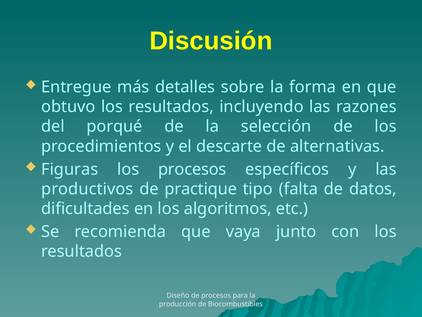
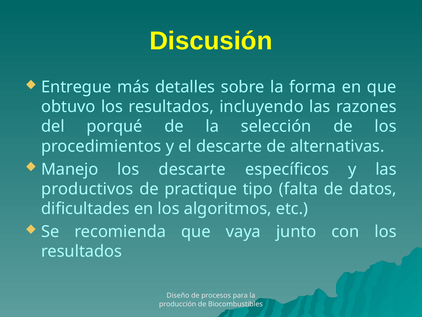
Figuras: Figuras -> Manejo
los procesos: procesos -> descarte
